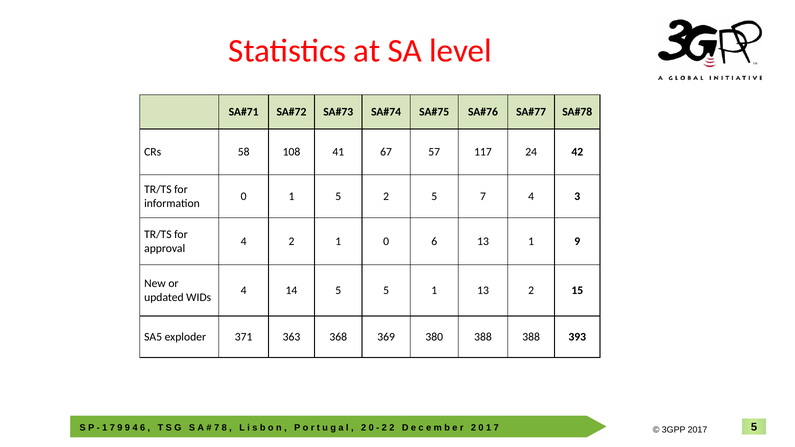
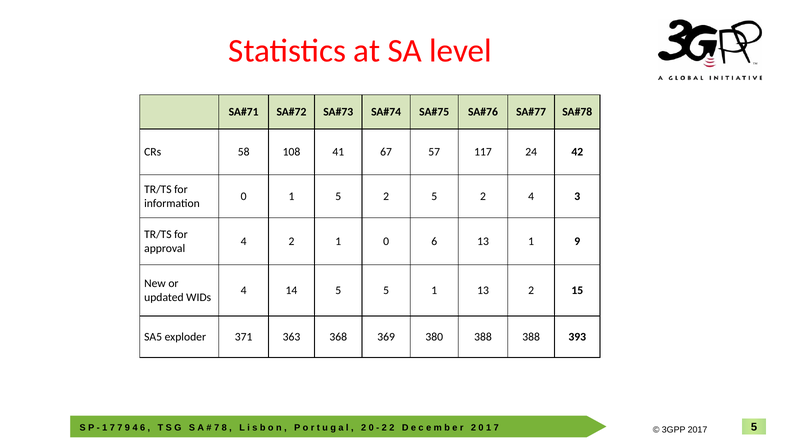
2 5 7: 7 -> 2
9 at (120, 428): 9 -> 7
